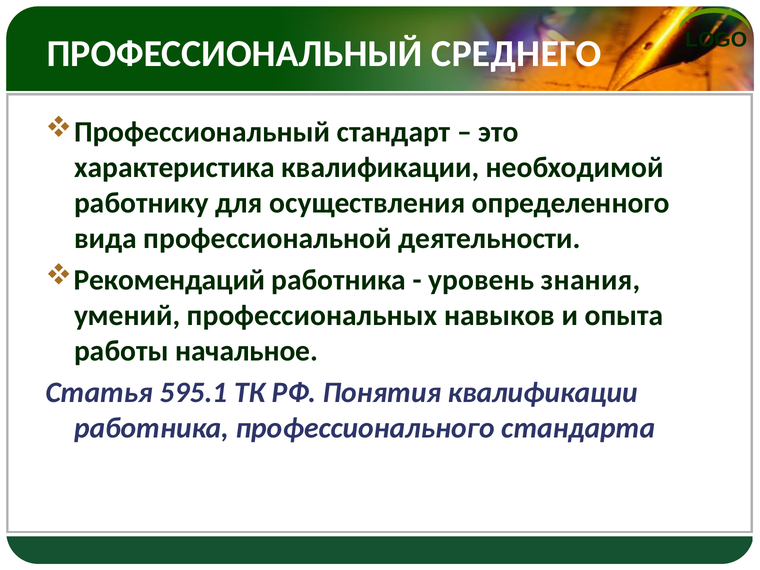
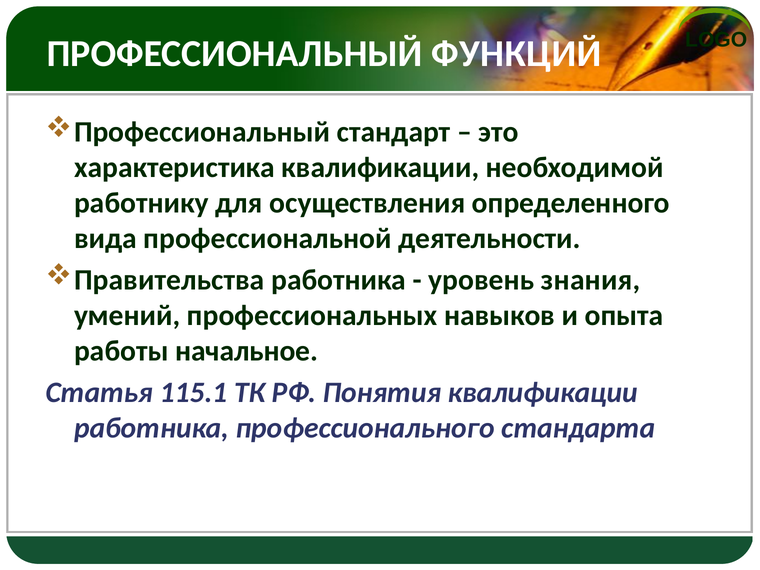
СРЕДНЕГО: СРЕДНЕГО -> ФУНКЦИЙ
Рекомендаций: Рекомендаций -> Правительства
595.1: 595.1 -> 115.1
